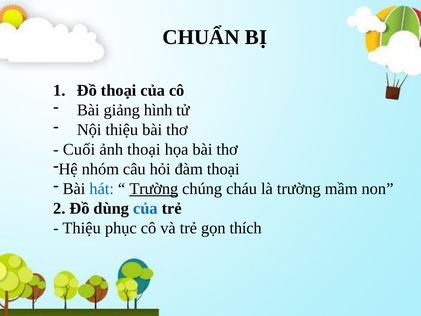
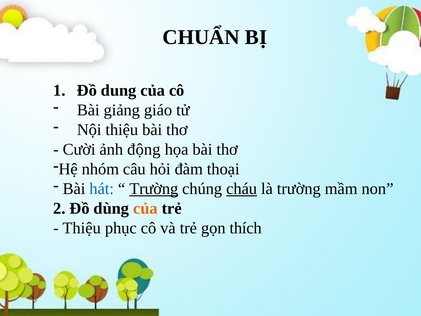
Đồ thoại: thoại -> dung
hình: hình -> giáo
Cuối: Cuối -> Cười
ảnh thoại: thoại -> động
cháu underline: none -> present
của at (145, 208) colour: blue -> orange
